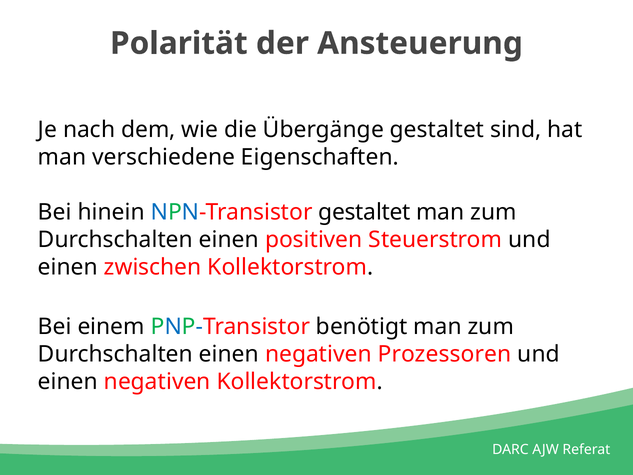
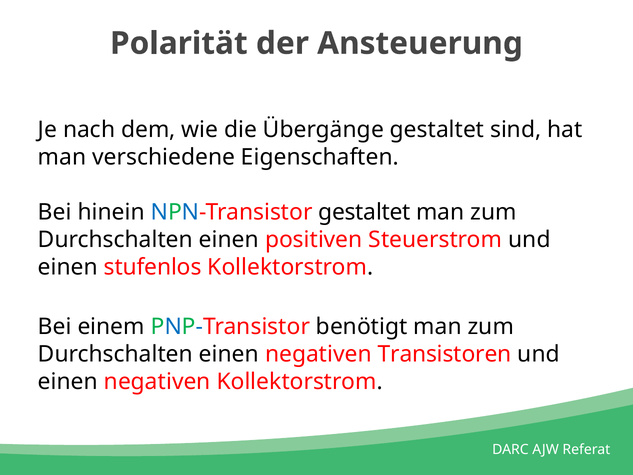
zwischen: zwischen -> stufenlos
Prozessoren: Prozessoren -> Transistoren
